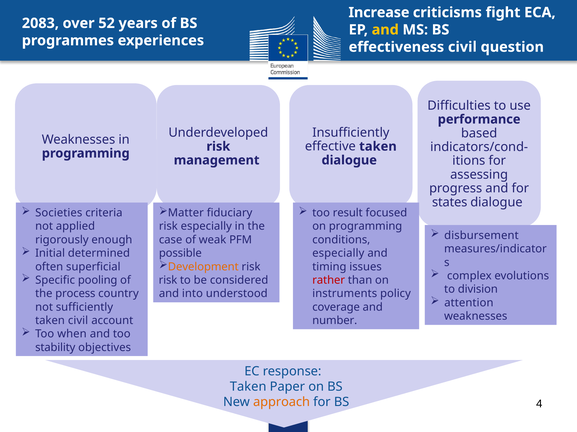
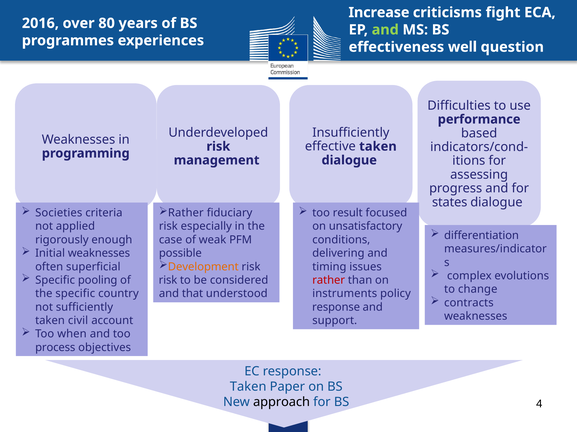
2083: 2083 -> 2016
52: 52 -> 80
and at (385, 30) colour: yellow -> light green
effectiveness civil: civil -> well
Matter at (186, 213): Matter -> Rather
on programming: programming -> unsatisfactory
disbursement: disbursement -> differentiation
Initial determined: determined -> weaknesses
especially at (338, 254): especially -> delivering
division: division -> change
the process: process -> specific
into: into -> that
attention: attention -> contracts
coverage at (336, 308): coverage -> response
number: number -> support
stability: stability -> process
approach colour: orange -> black
